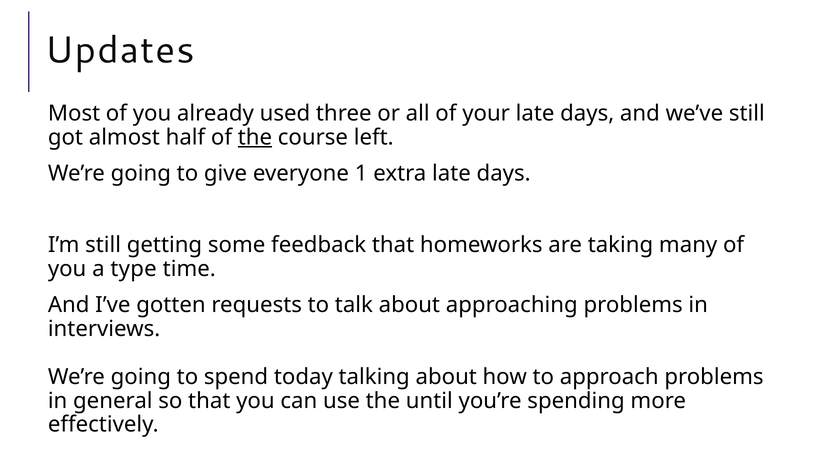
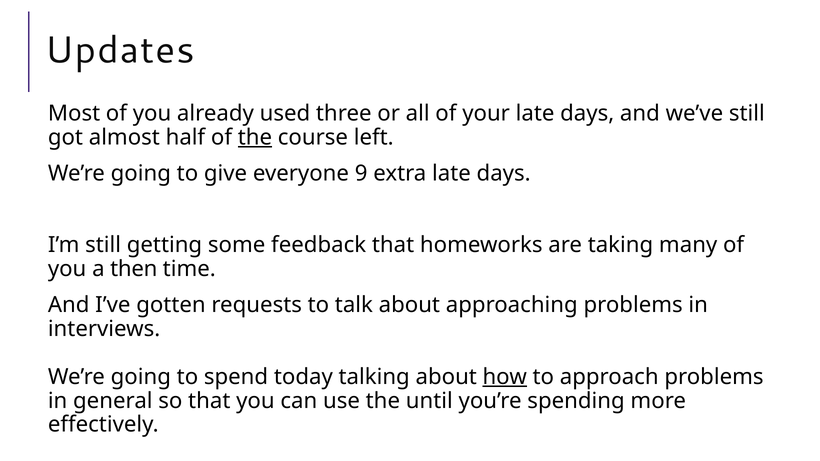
1: 1 -> 9
type: type -> then
how underline: none -> present
